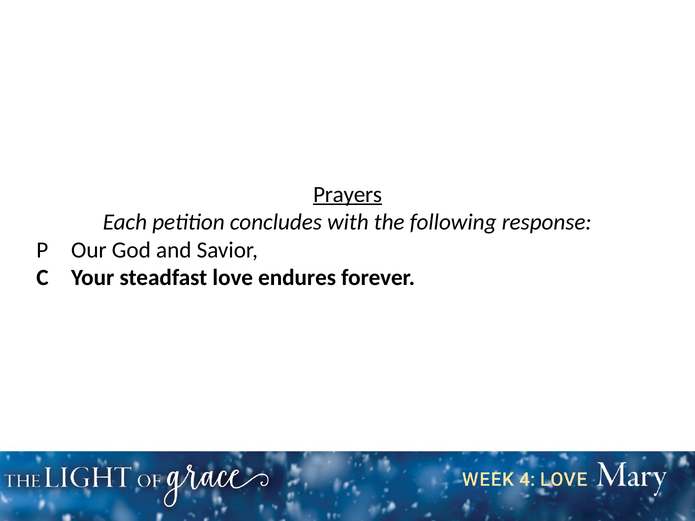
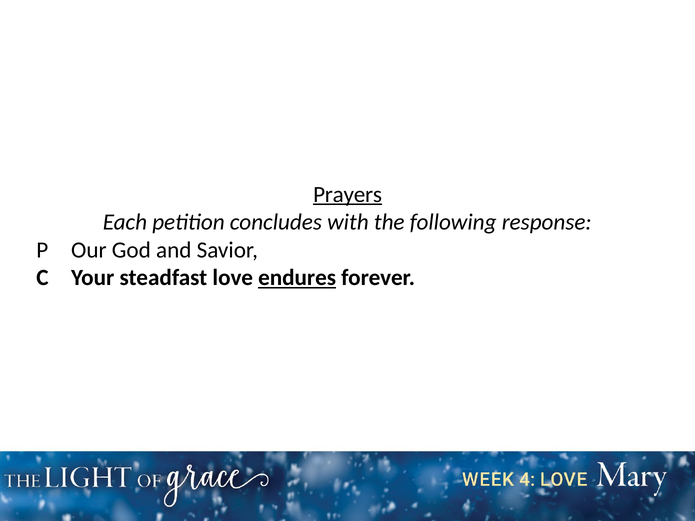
endures underline: none -> present
